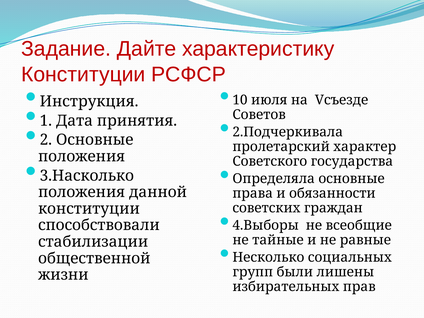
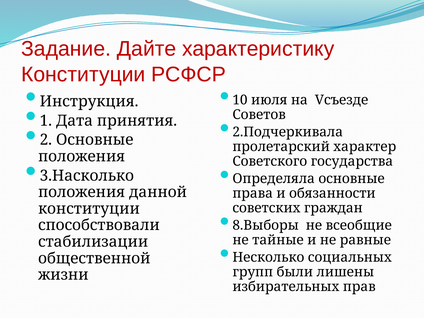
4.Выборы: 4.Выборы -> 8.Выборы
